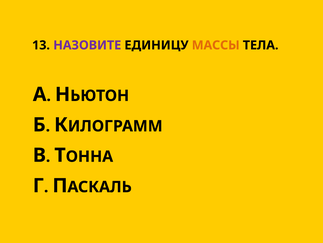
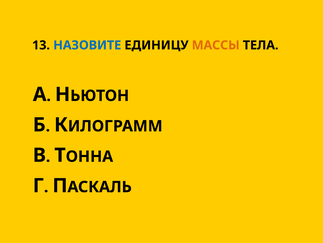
НАЗОВИТЕ colour: purple -> blue
